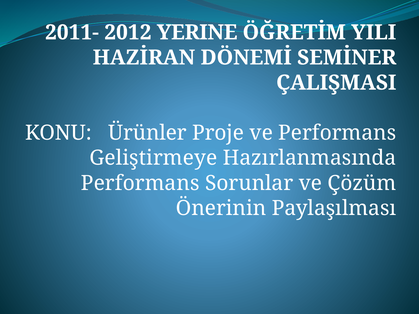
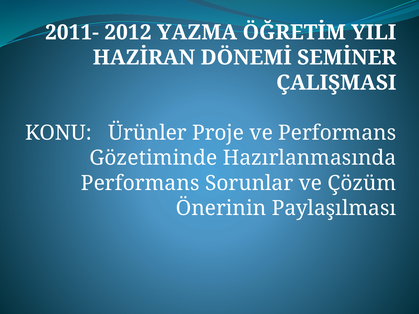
YERINE: YERINE -> YAZMA
Geliştirmeye: Geliştirmeye -> Gözetiminde
